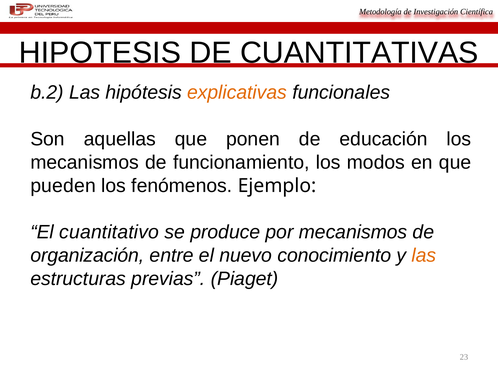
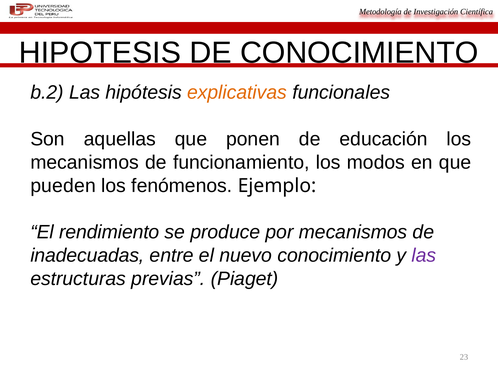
DE CUANTITATIVAS: CUANTITATIVAS -> CONOCIMIENTO
cuantitativo: cuantitativo -> rendimiento
organización: organización -> inadecuadas
las at (424, 255) colour: orange -> purple
